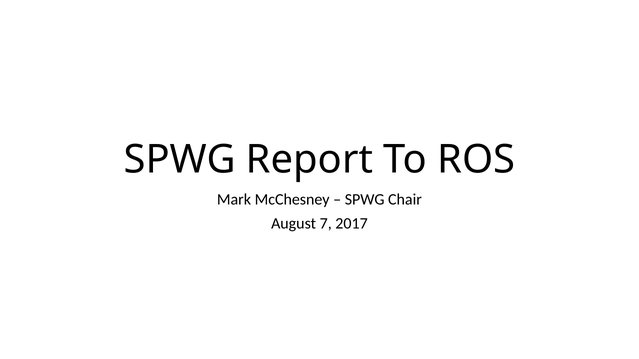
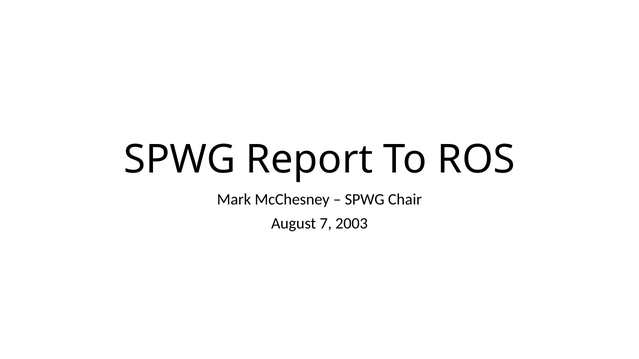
2017: 2017 -> 2003
